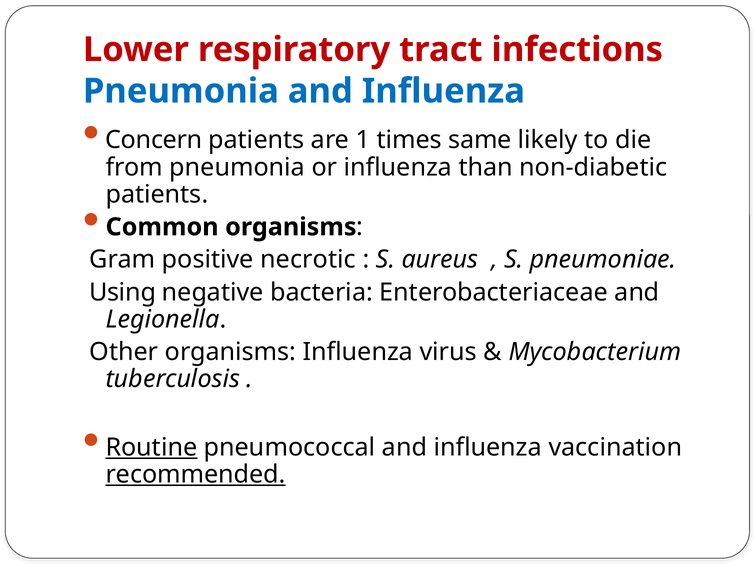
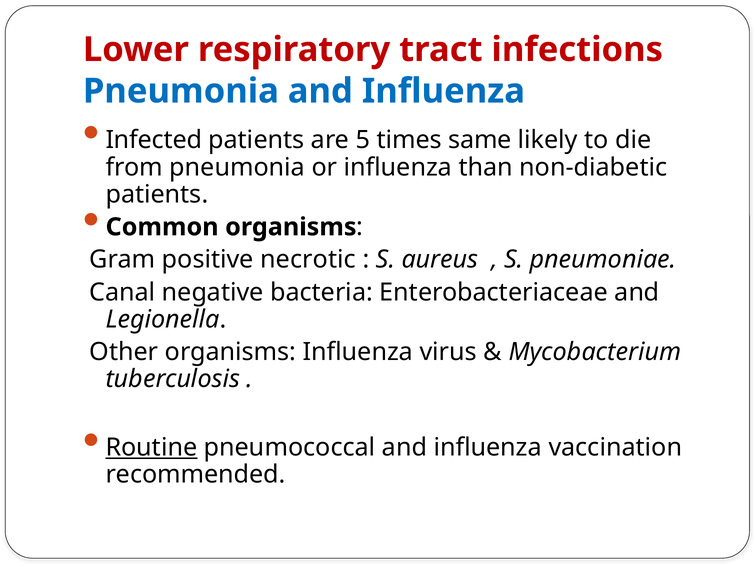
Concern: Concern -> Infected
1: 1 -> 5
Using: Using -> Canal
recommended underline: present -> none
